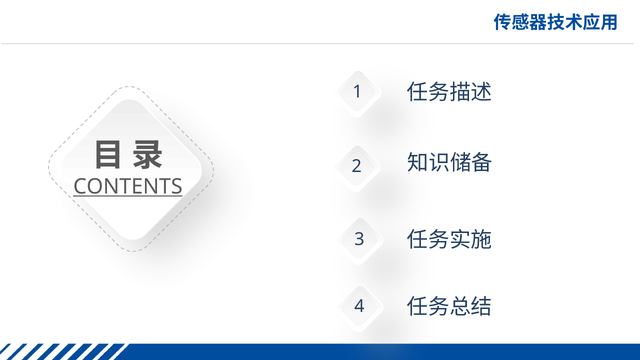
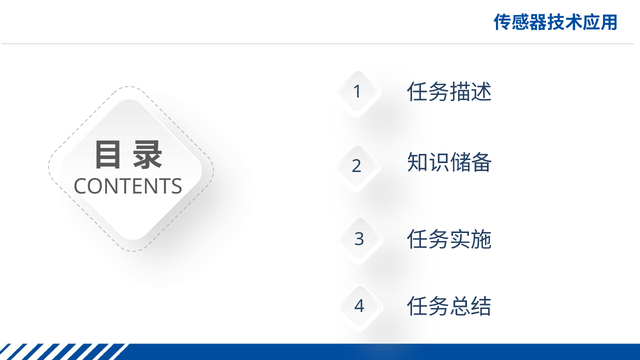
CONTENTS underline: present -> none
